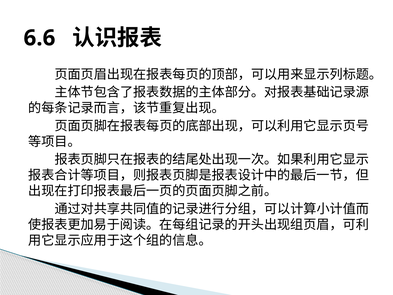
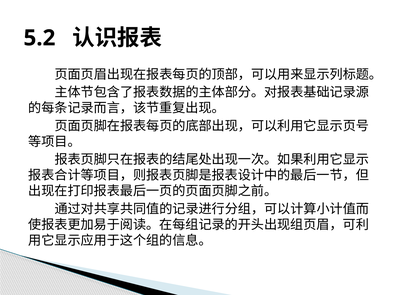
6.6: 6.6 -> 5.2
